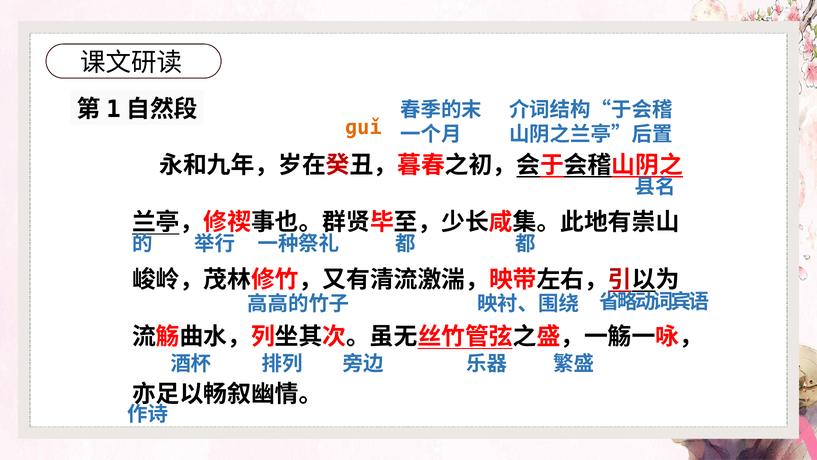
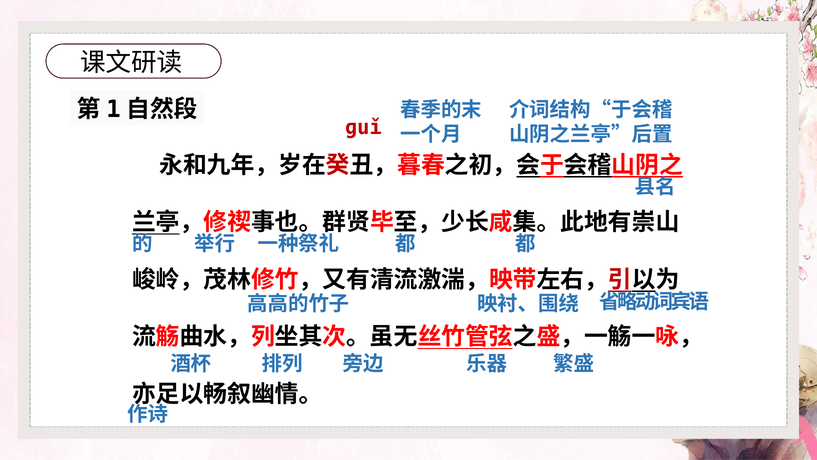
ɡuǐ colour: orange -> red
